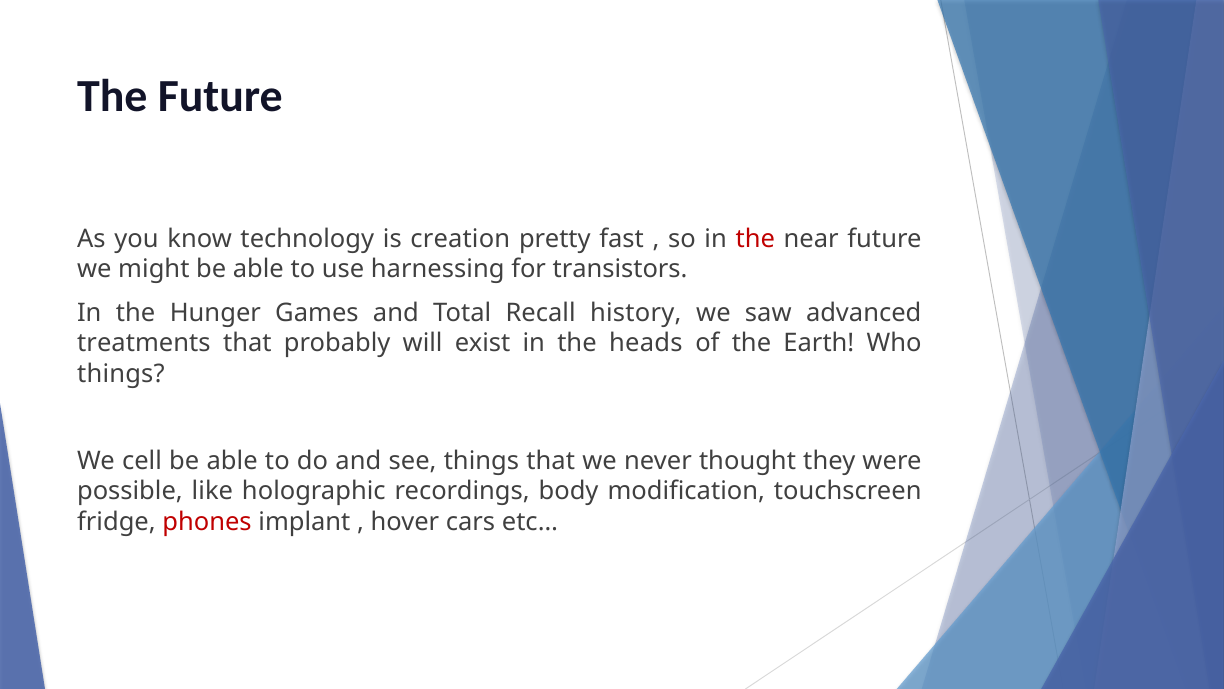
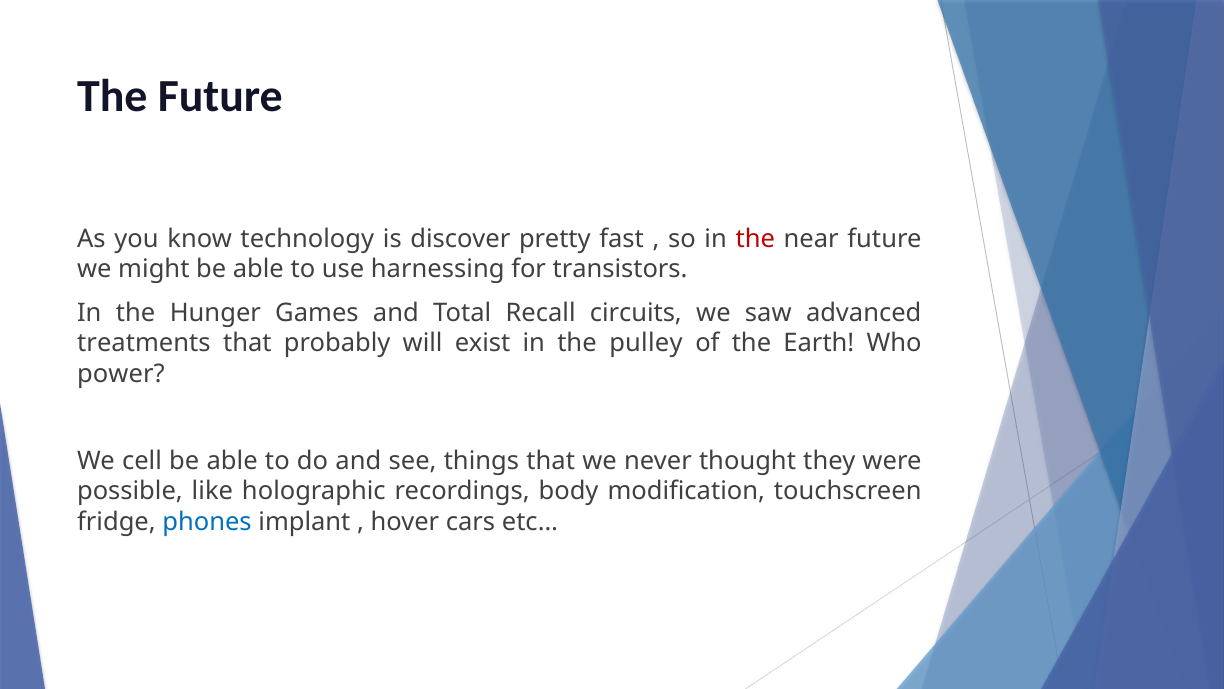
creation: creation -> discover
history: history -> circuits
heads: heads -> pulley
things at (121, 374): things -> power
phones colour: red -> blue
